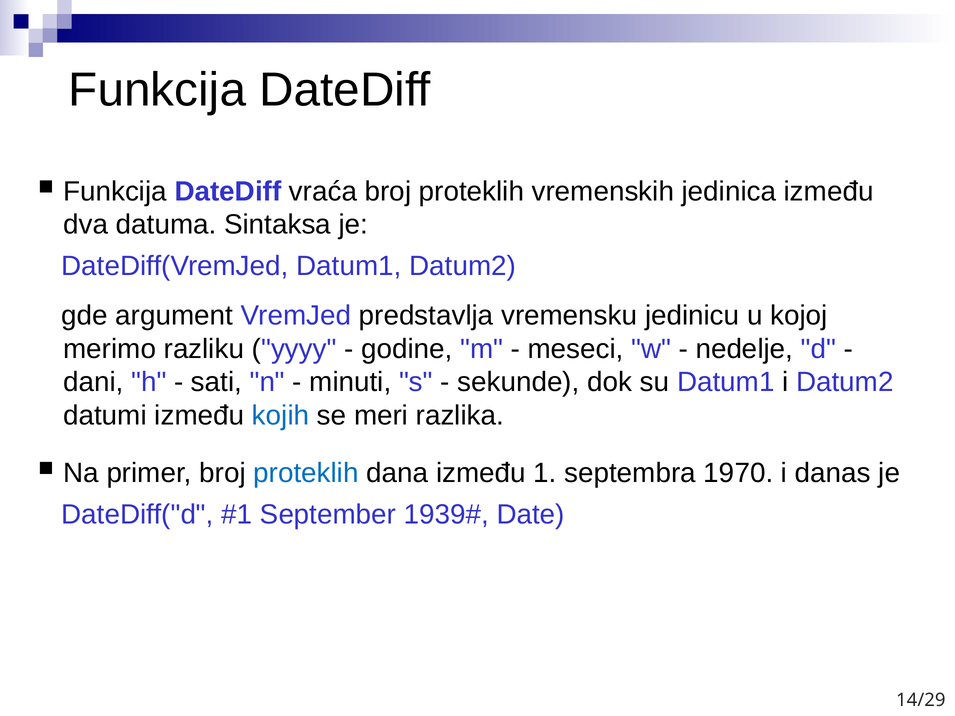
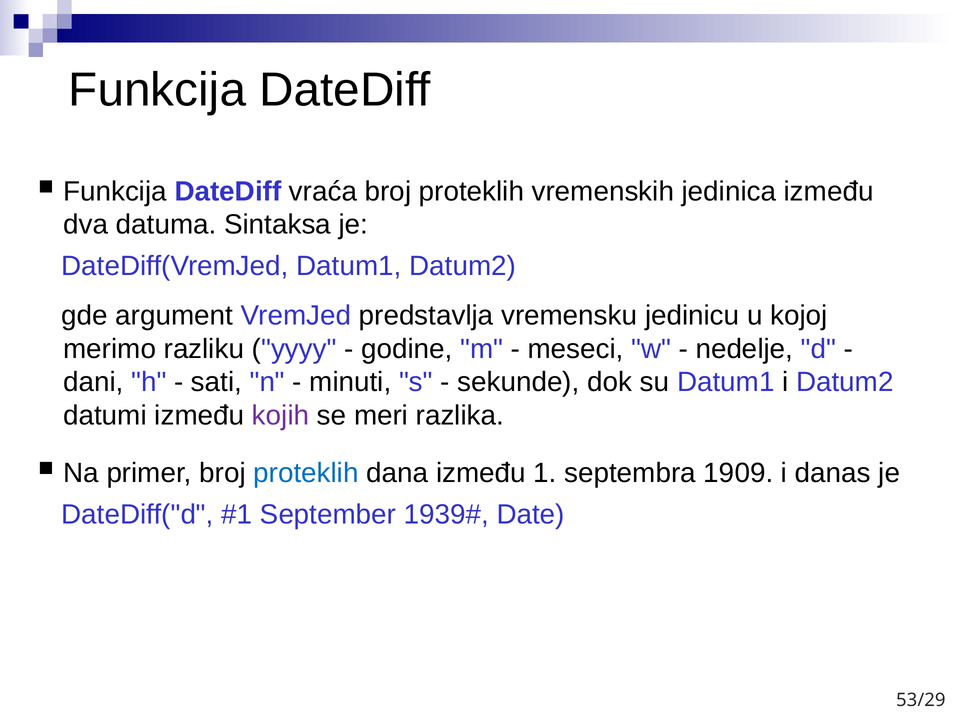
kojih colour: blue -> purple
1970: 1970 -> 1909
14/29: 14/29 -> 53/29
